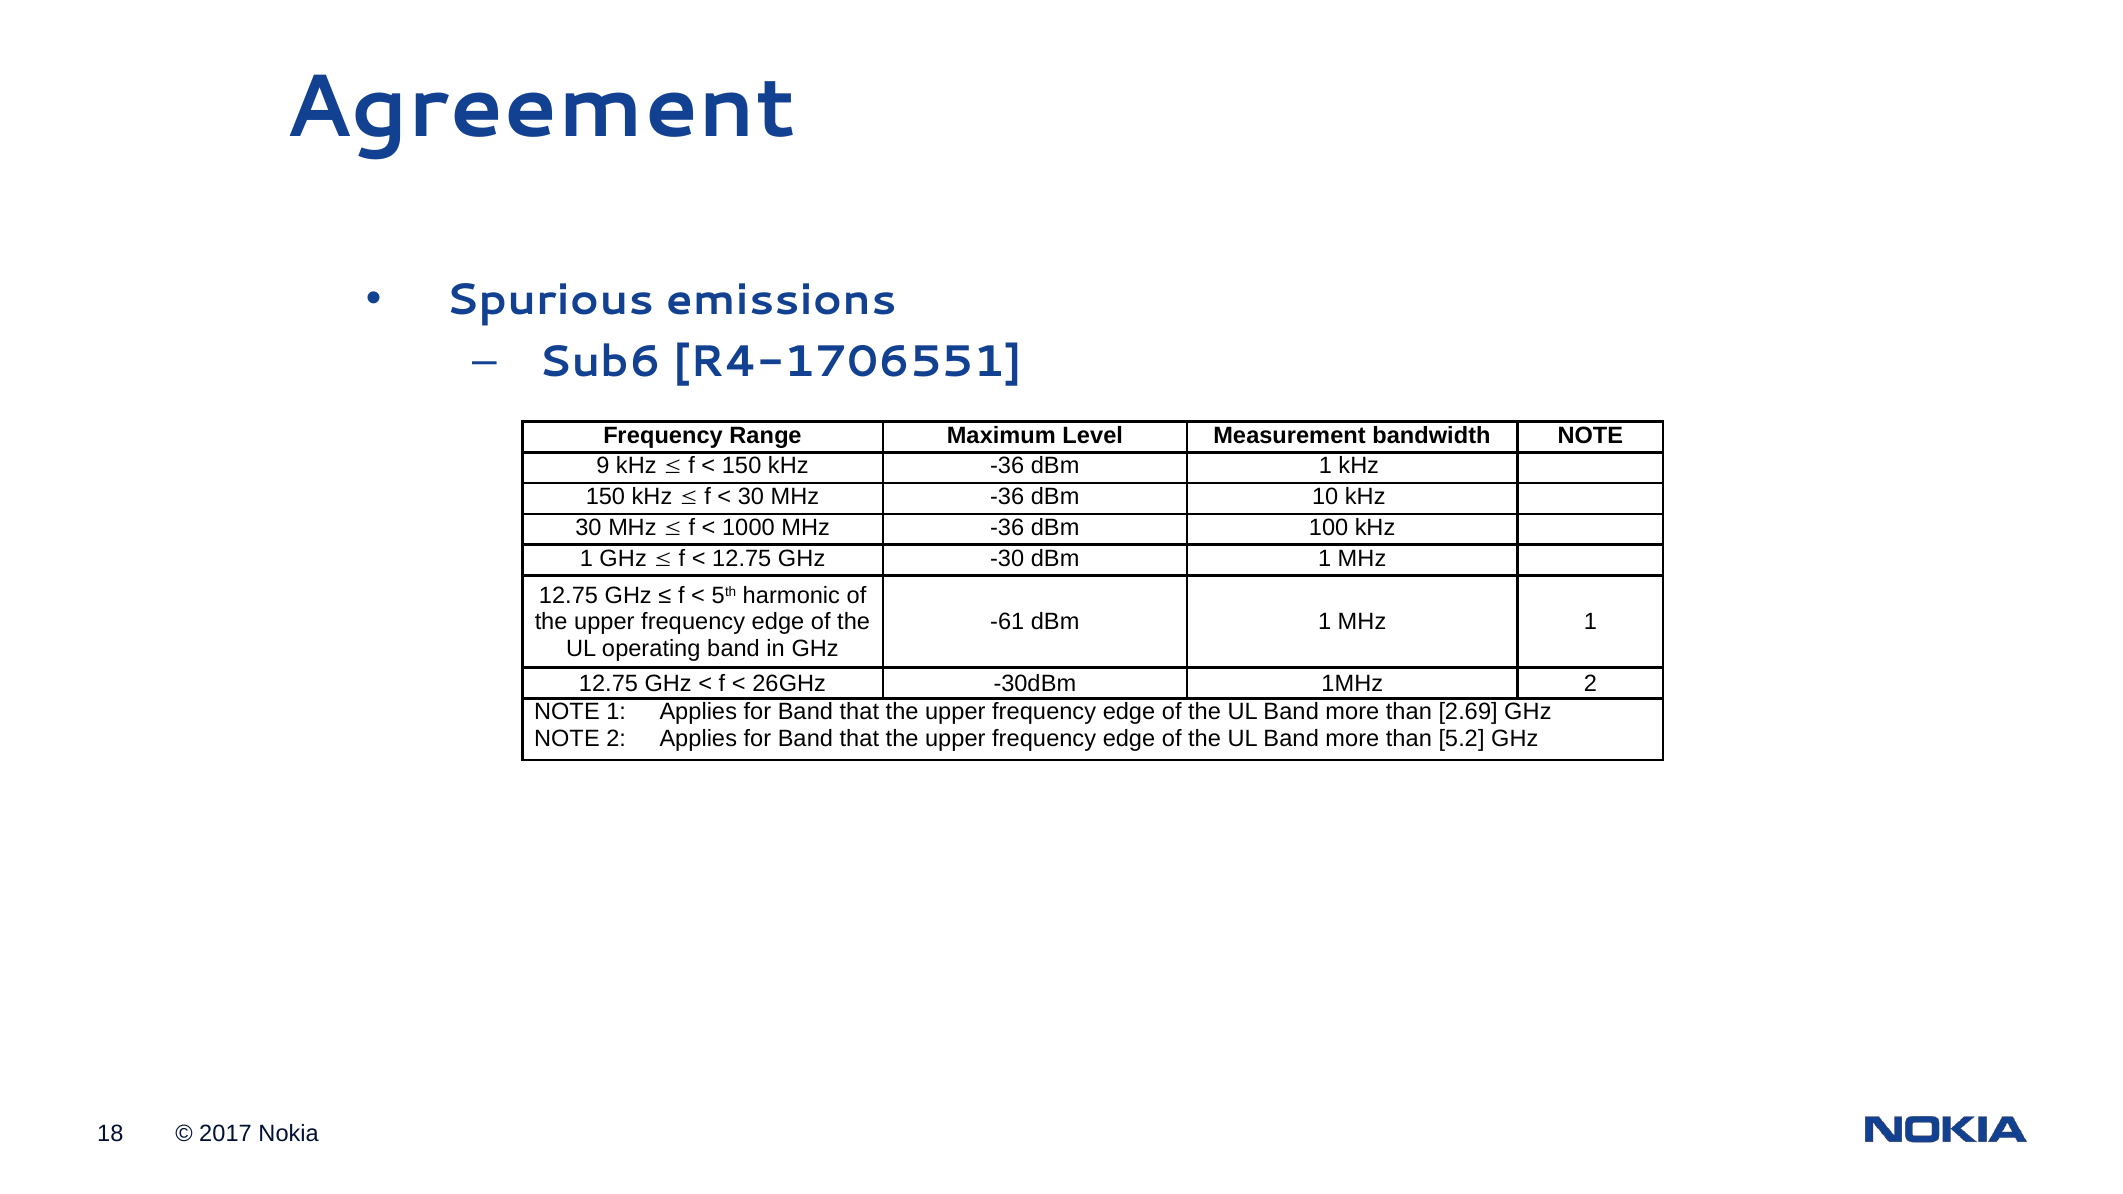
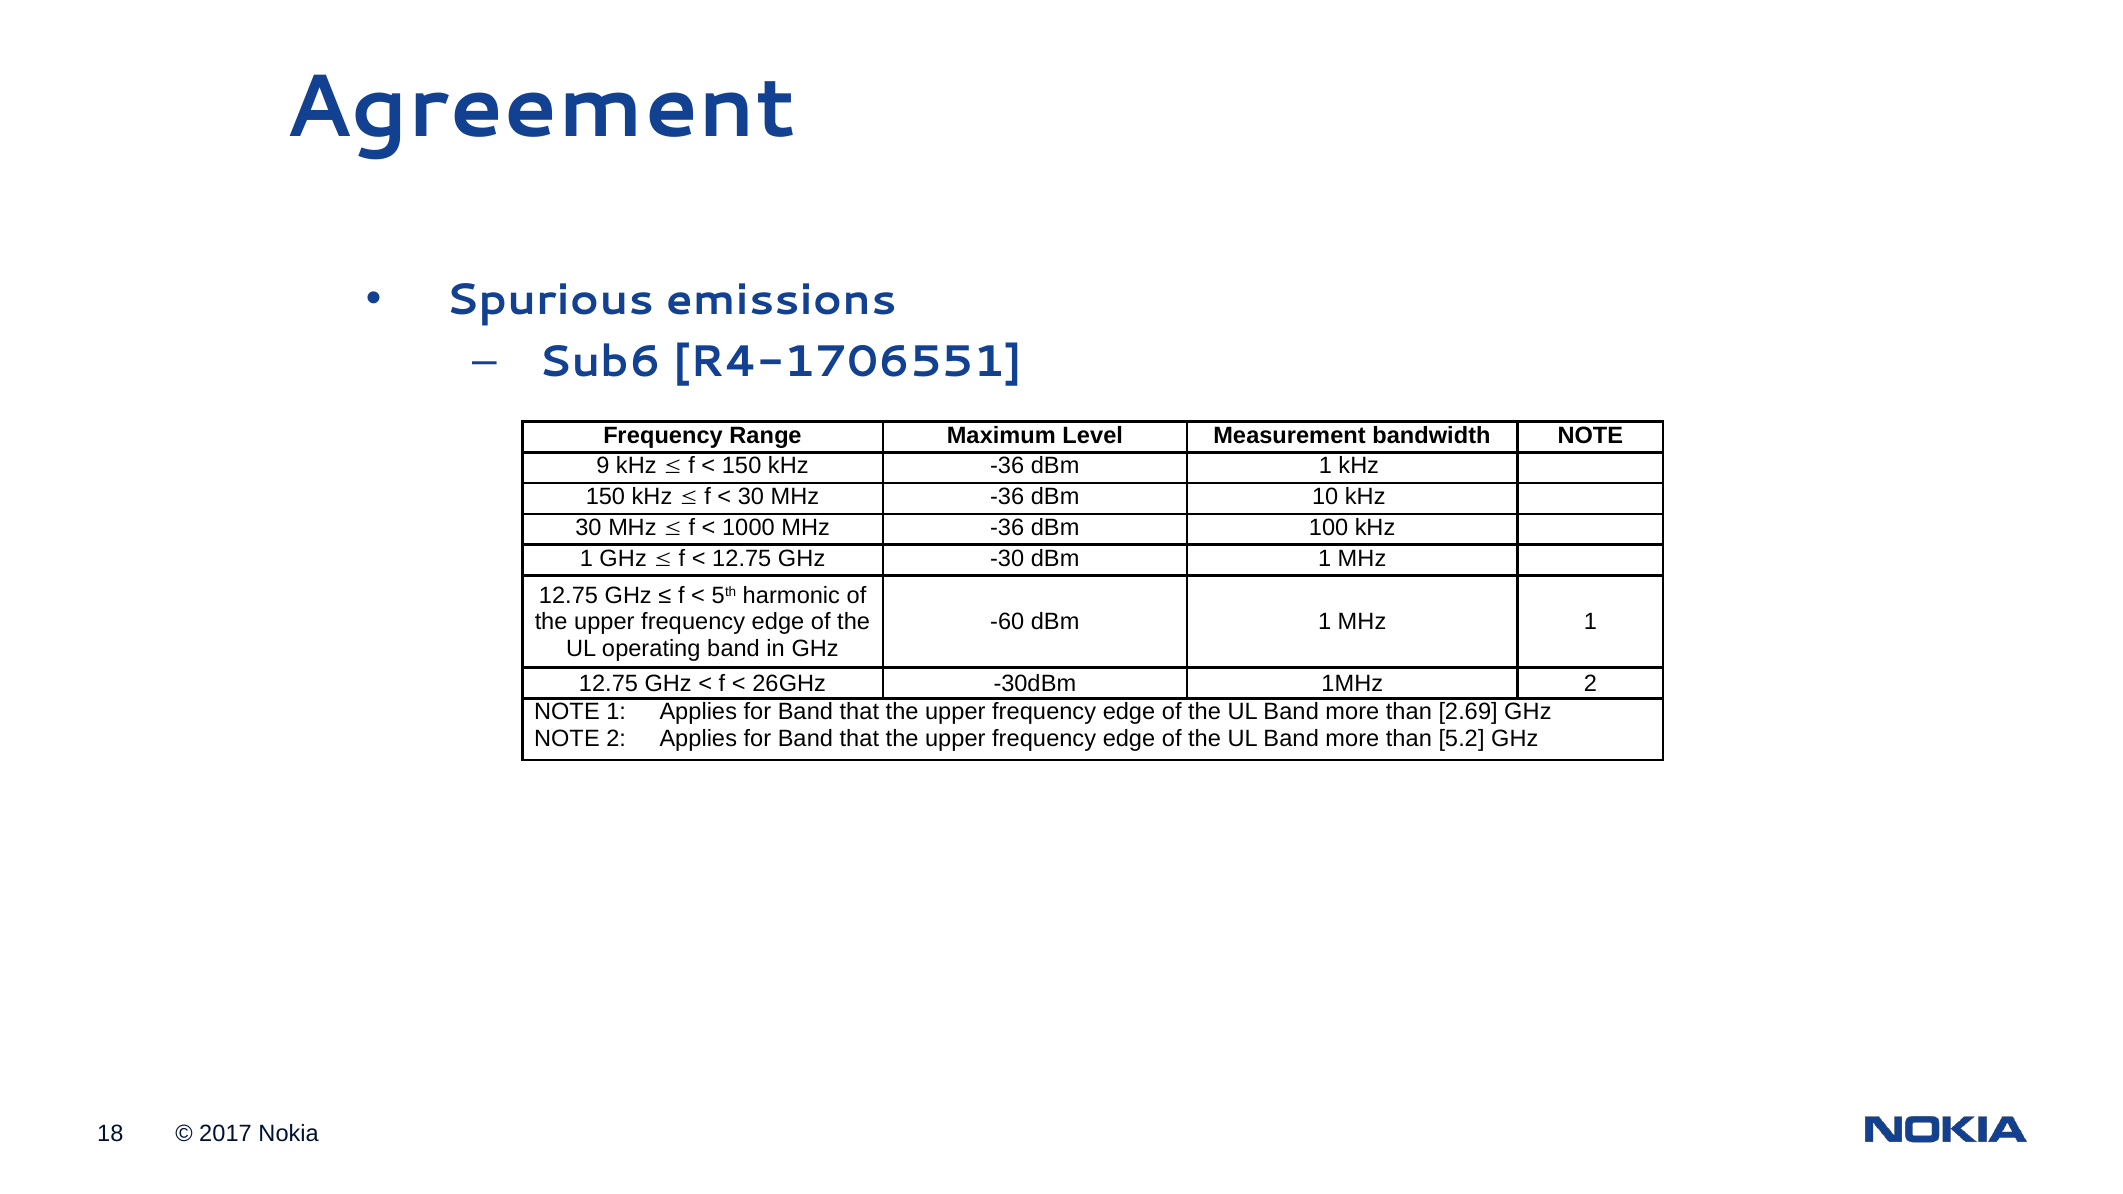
-61: -61 -> -60
